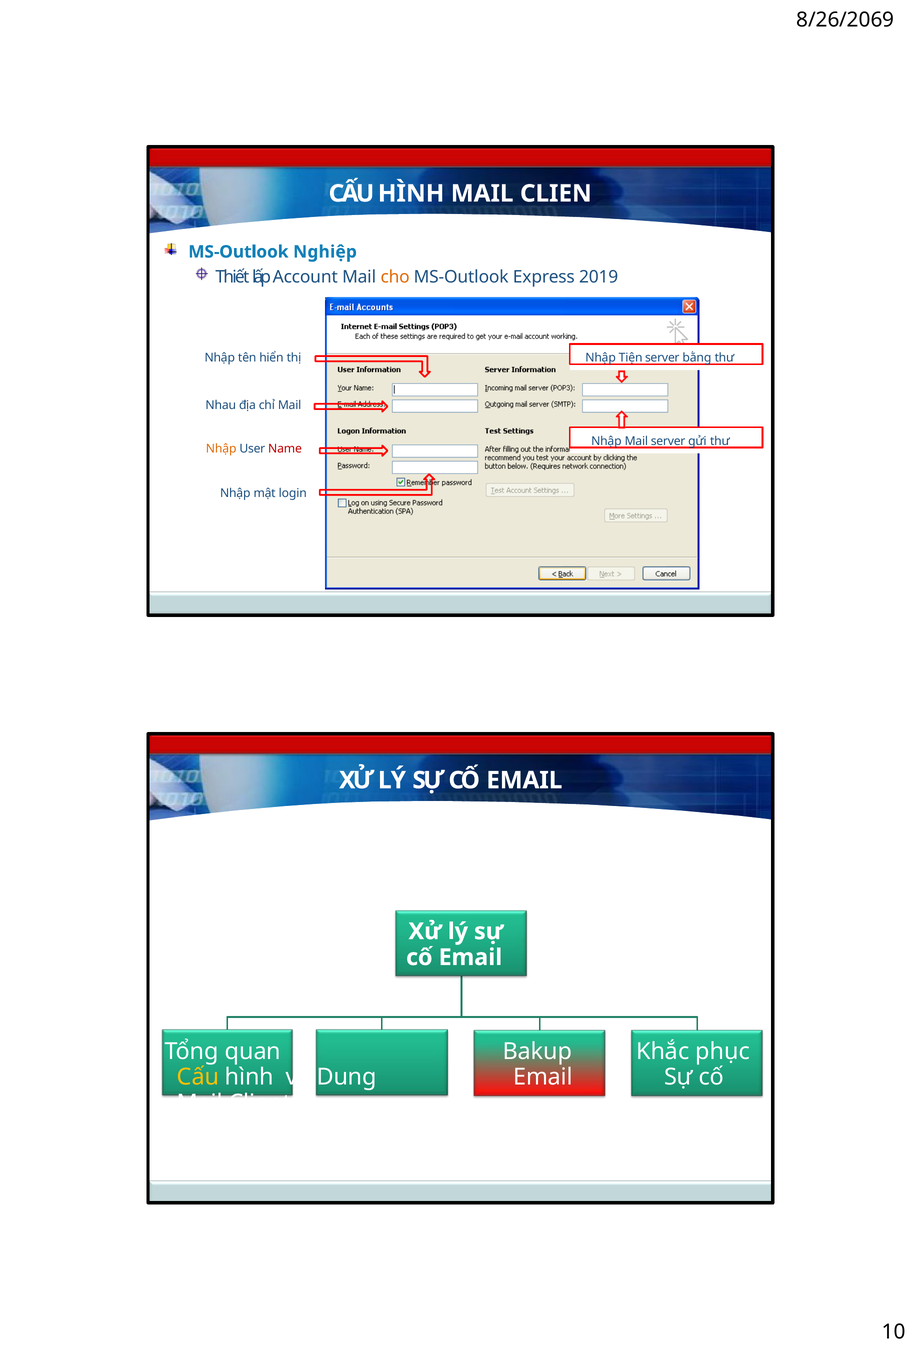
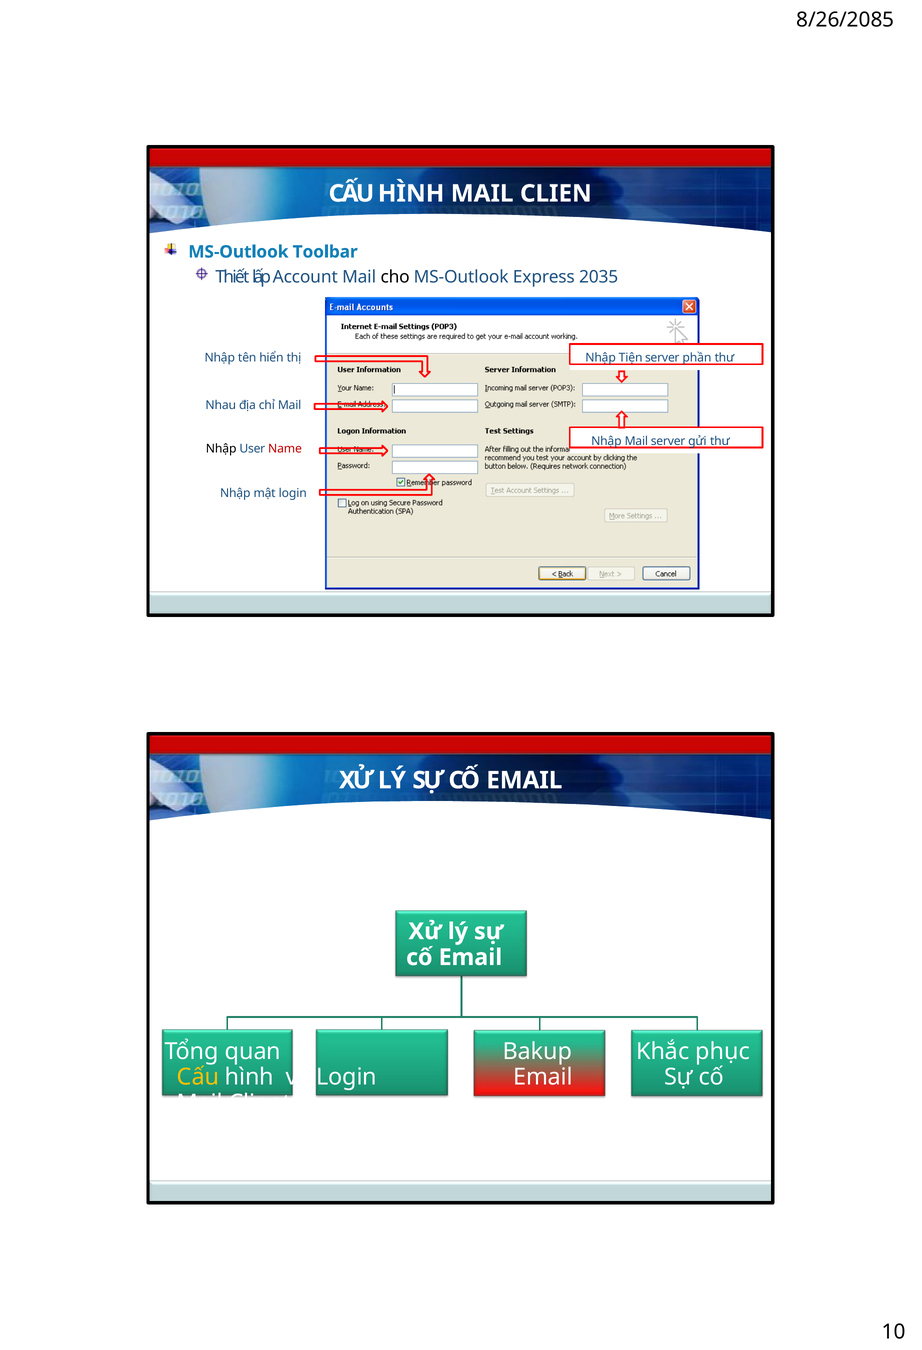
8/26/2069: 8/26/2069 -> 8/26/2085
Nghiệp: Nghiệp -> Toolbar
cho colour: orange -> black
2019: 2019 -> 2035
bằng: bằng -> phần
Nhập at (221, 449) colour: orange -> black
về Dung: Dung -> Login
